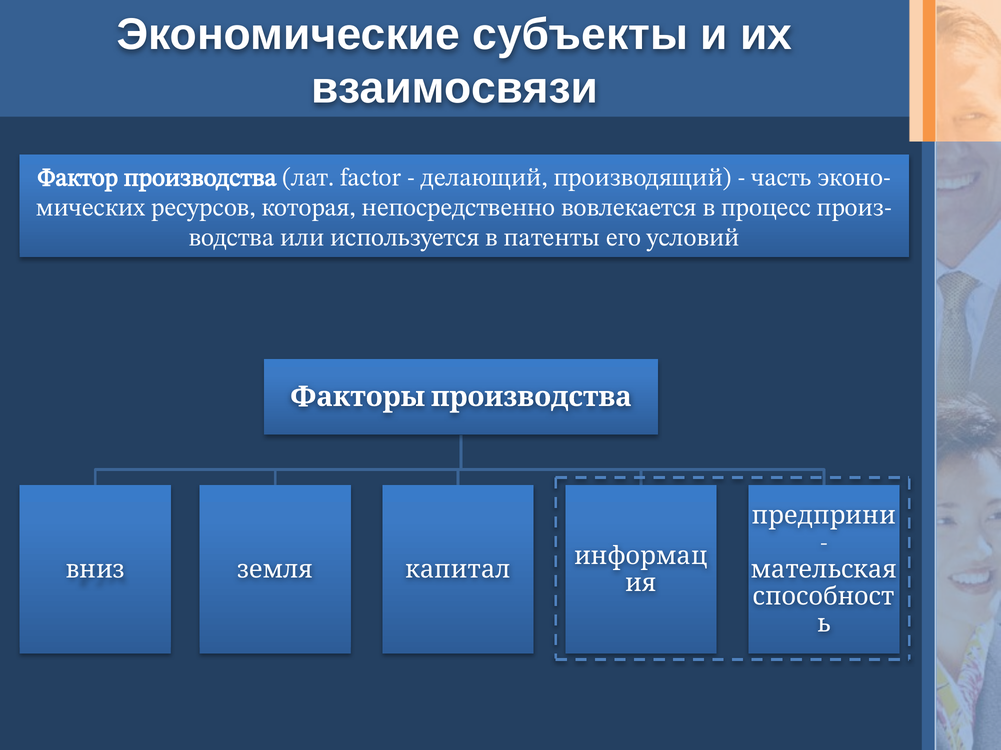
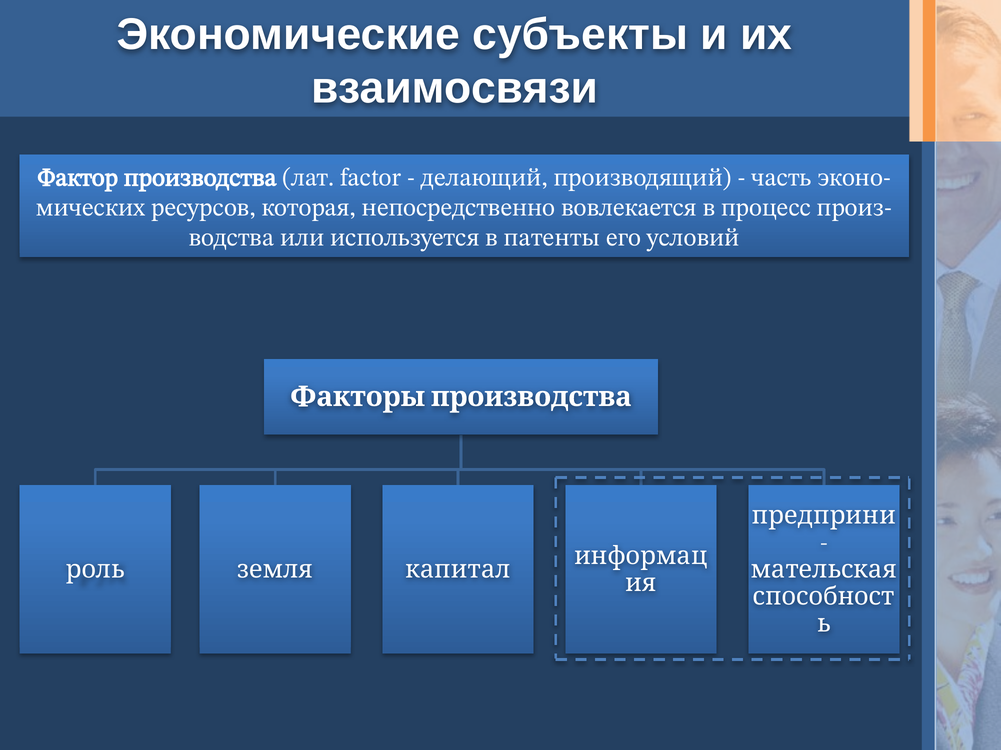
вниз: вниз -> роль
